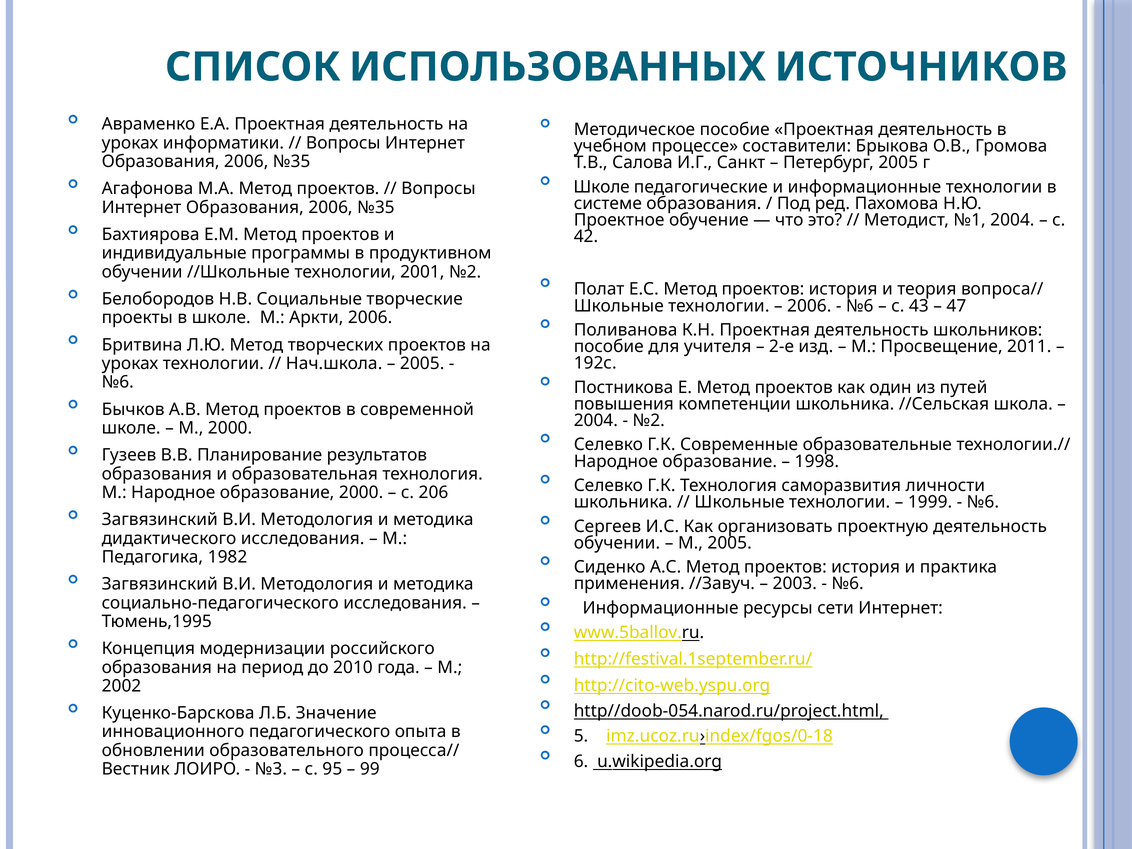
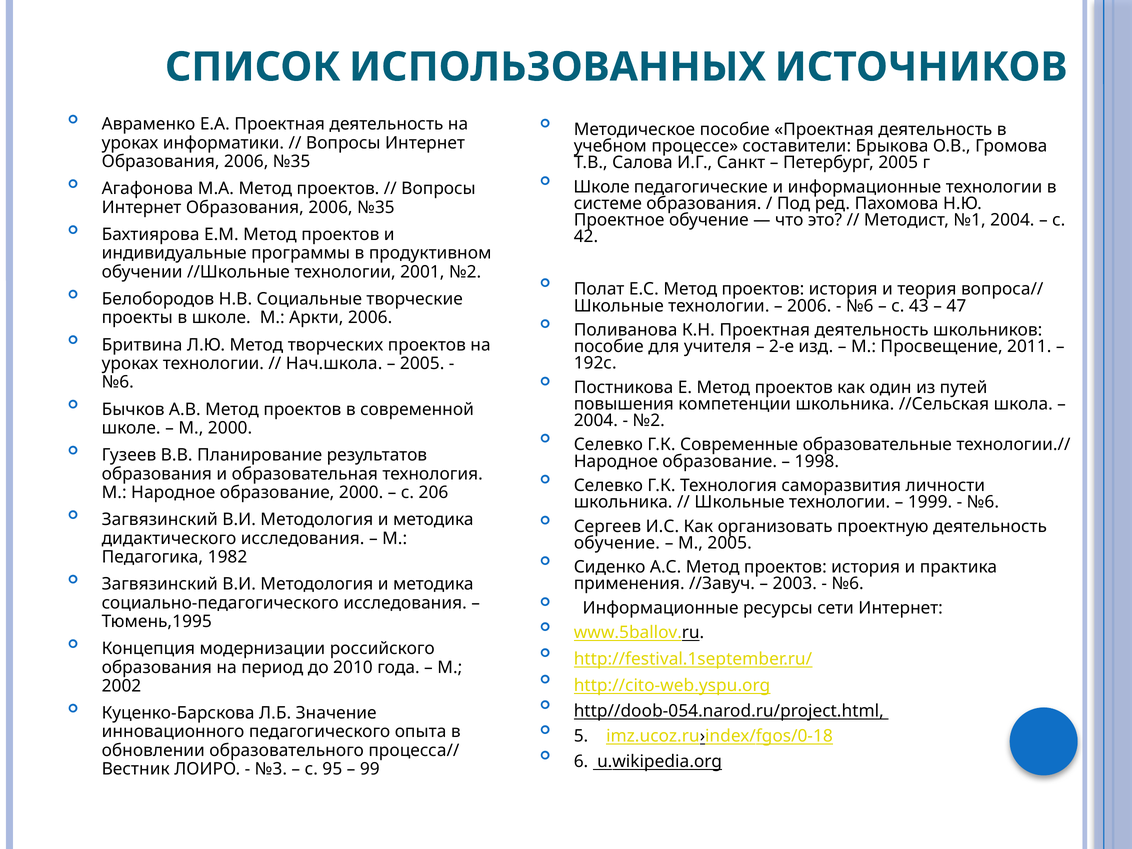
обучении at (617, 543): обучении -> обучение
